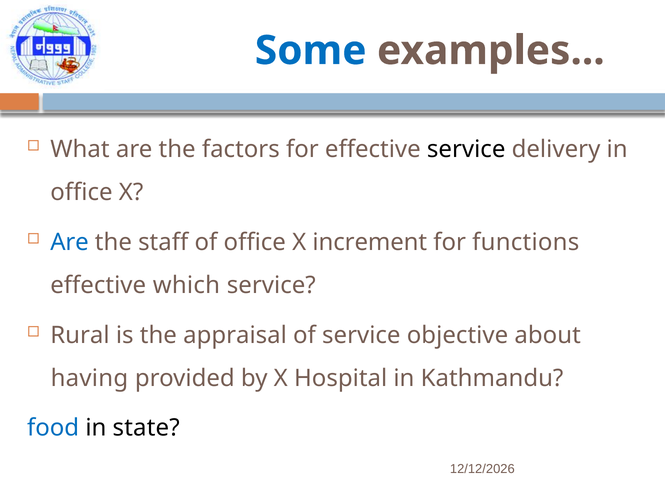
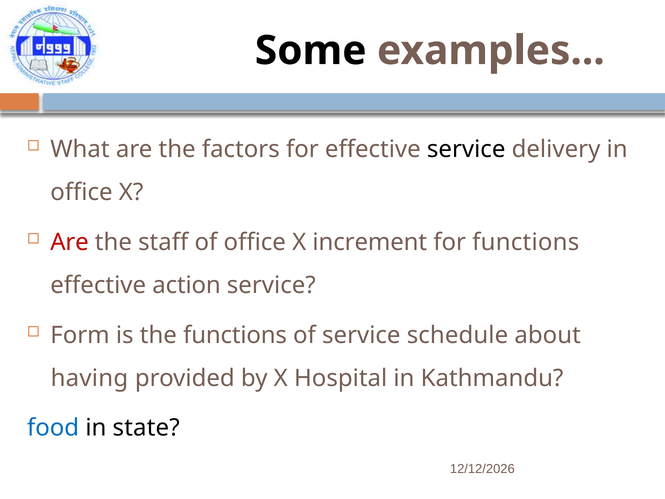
Some colour: blue -> black
Are at (70, 242) colour: blue -> red
which: which -> action
Rural: Rural -> Form
the appraisal: appraisal -> functions
objective: objective -> schedule
